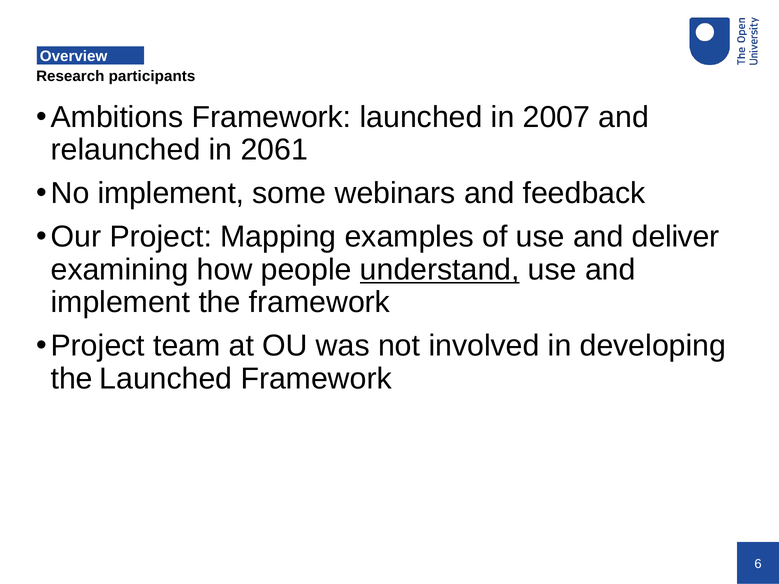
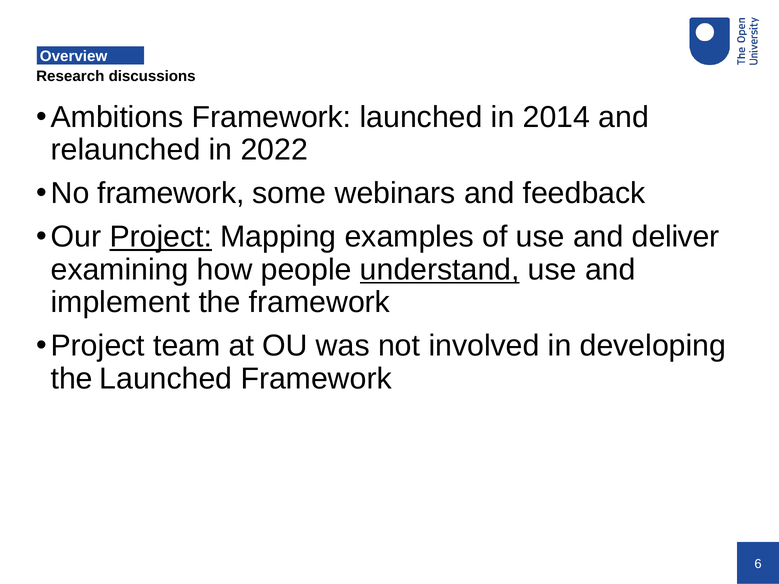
participants: participants -> discussions
2007: 2007 -> 2014
2061: 2061 -> 2022
No implement: implement -> framework
Project at (161, 237) underline: none -> present
